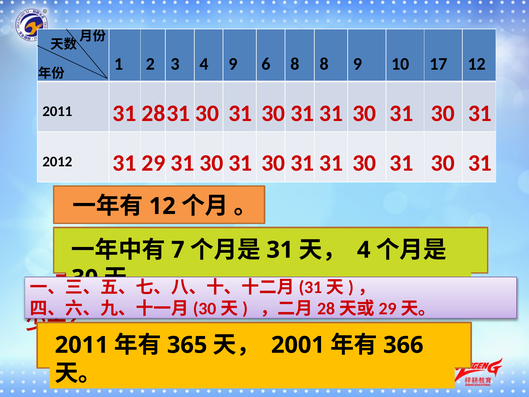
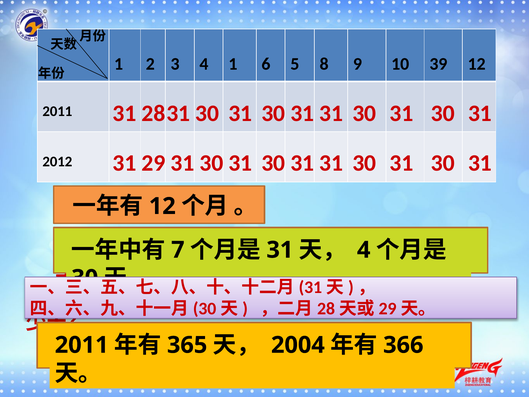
4 9: 9 -> 1
6 8: 8 -> 5
17: 17 -> 39
2001: 2001 -> 2004
